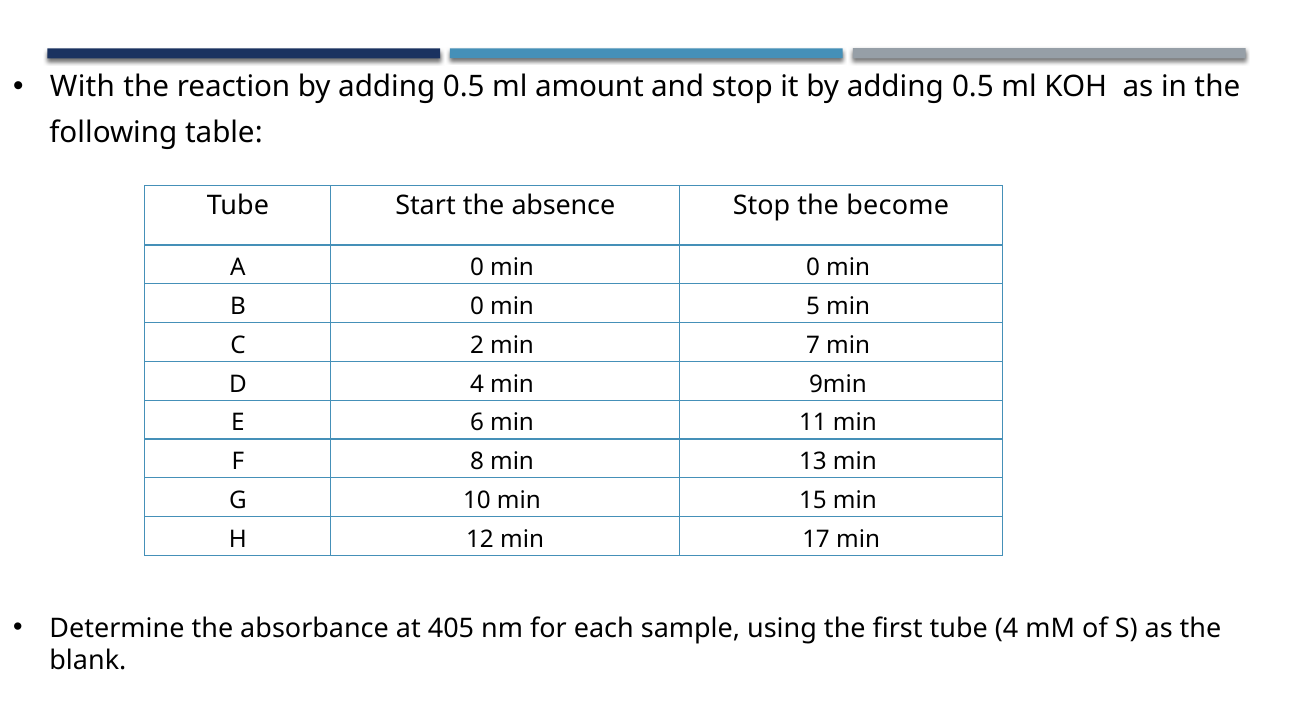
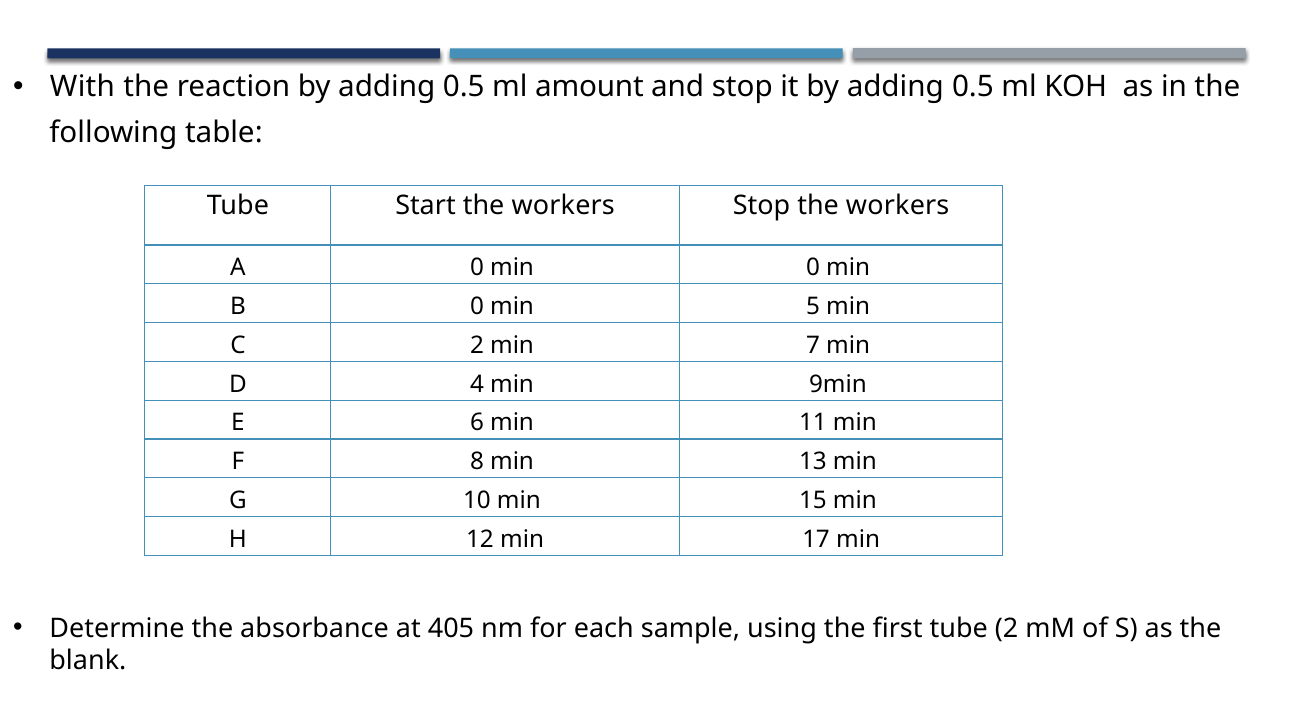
Start the absence: absence -> workers
Stop the become: become -> workers
tube 4: 4 -> 2
